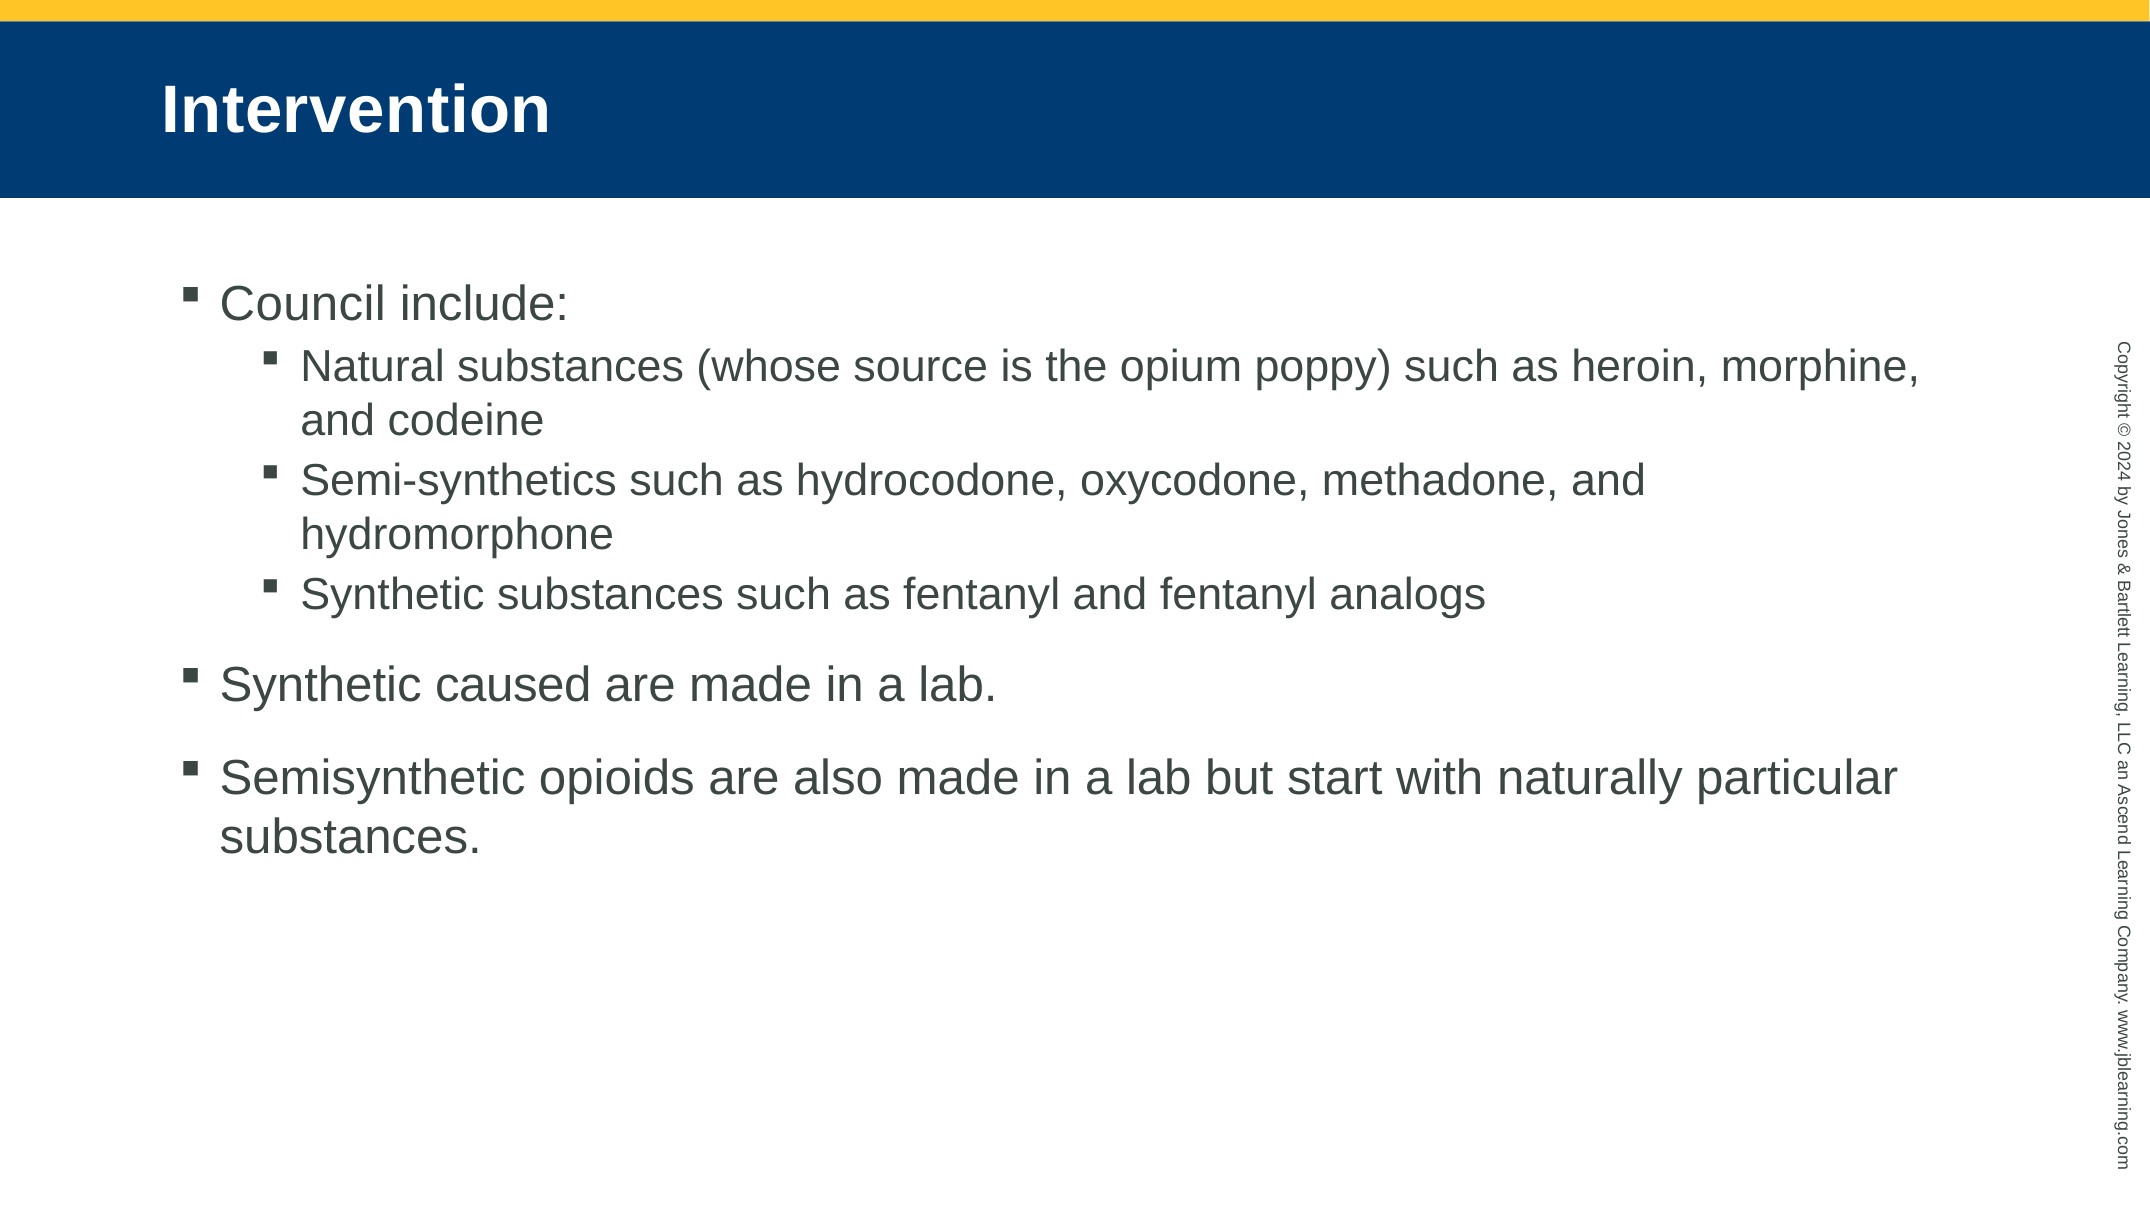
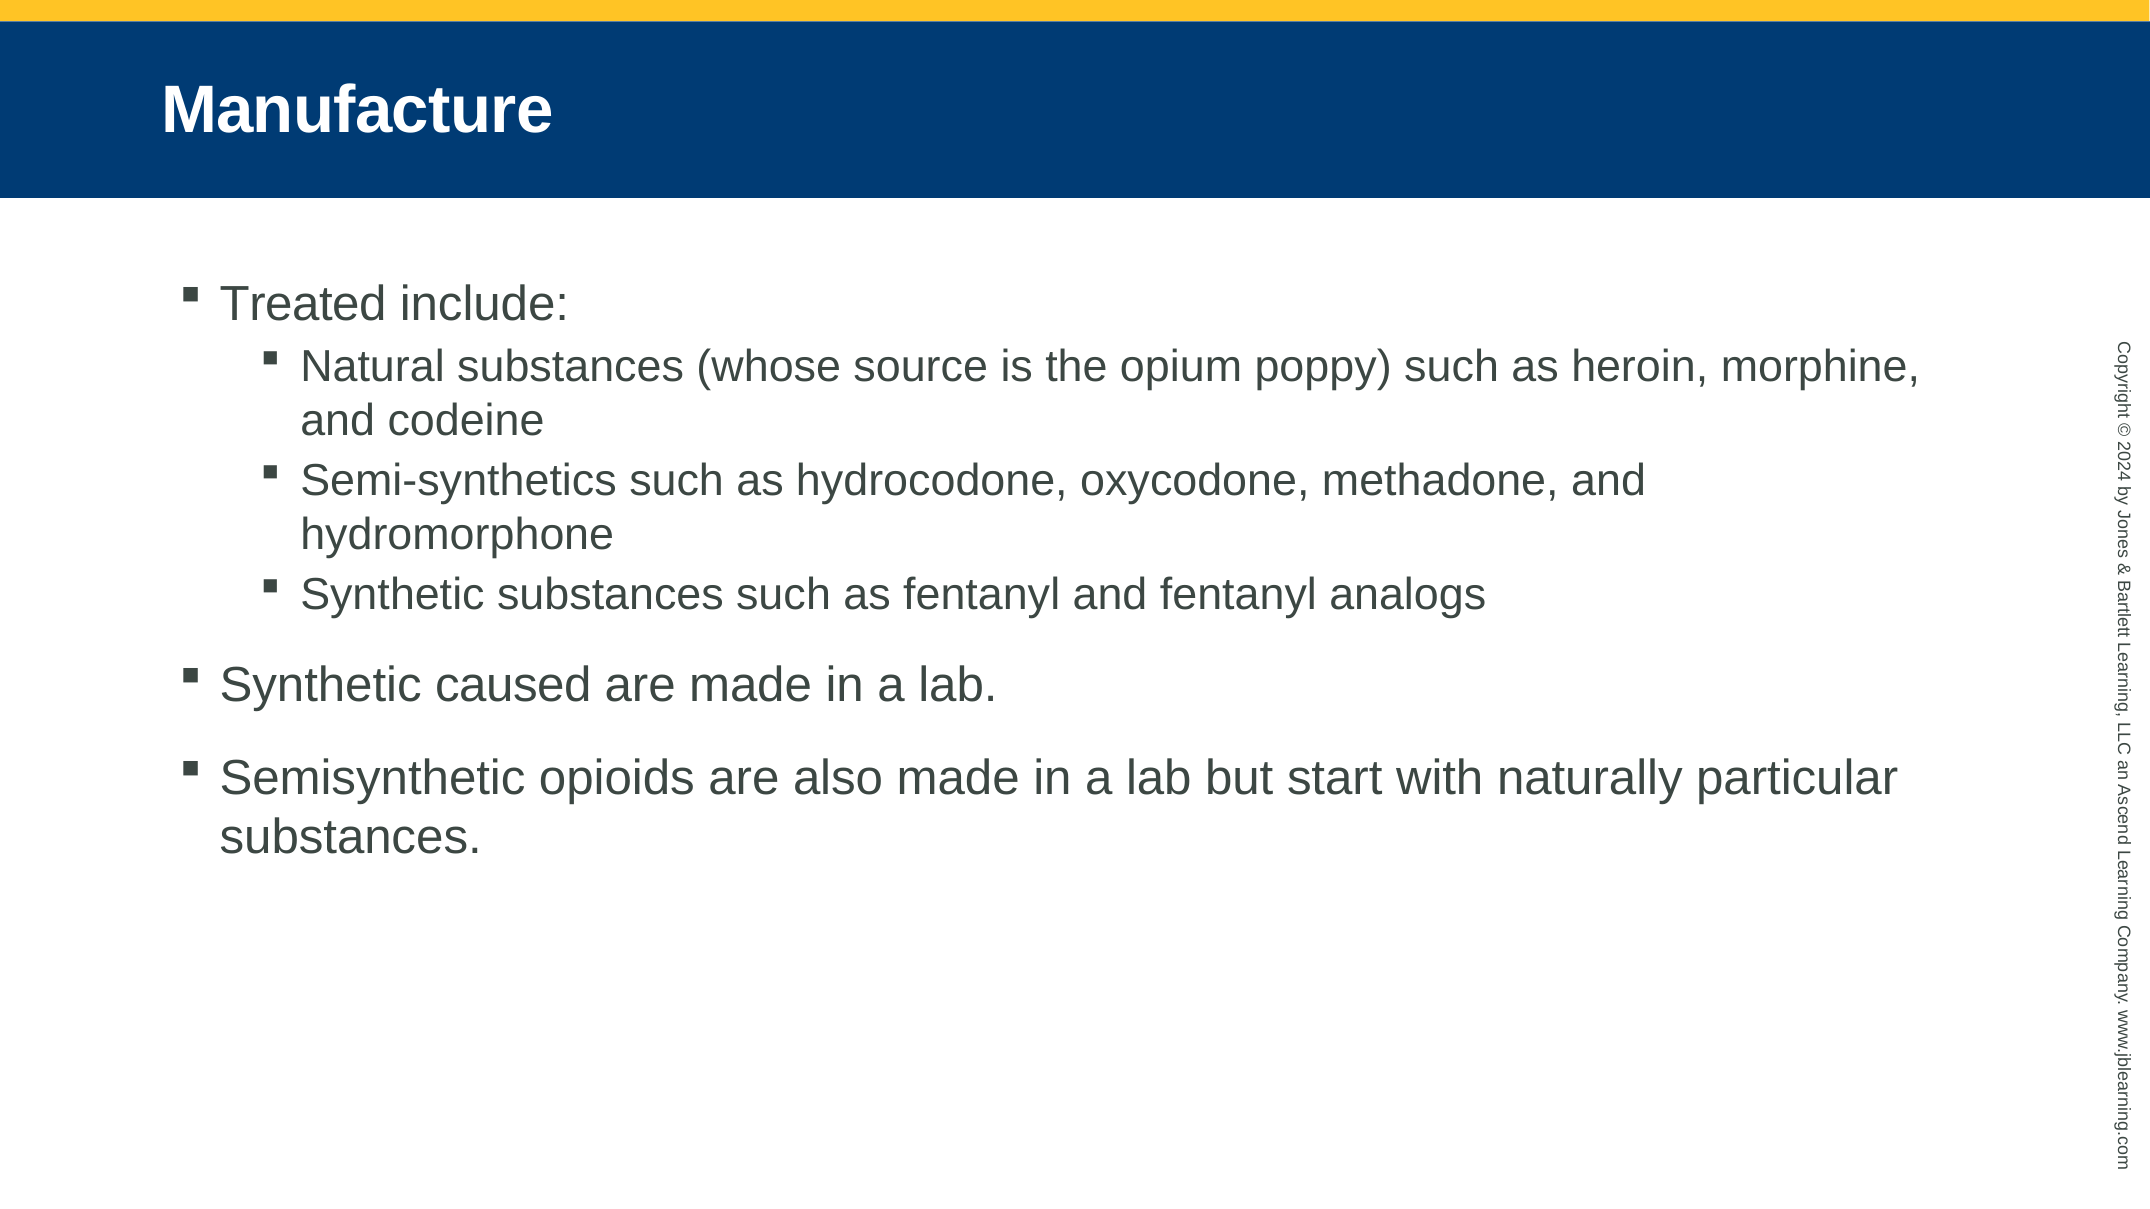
Intervention: Intervention -> Manufacture
Council: Council -> Treated
